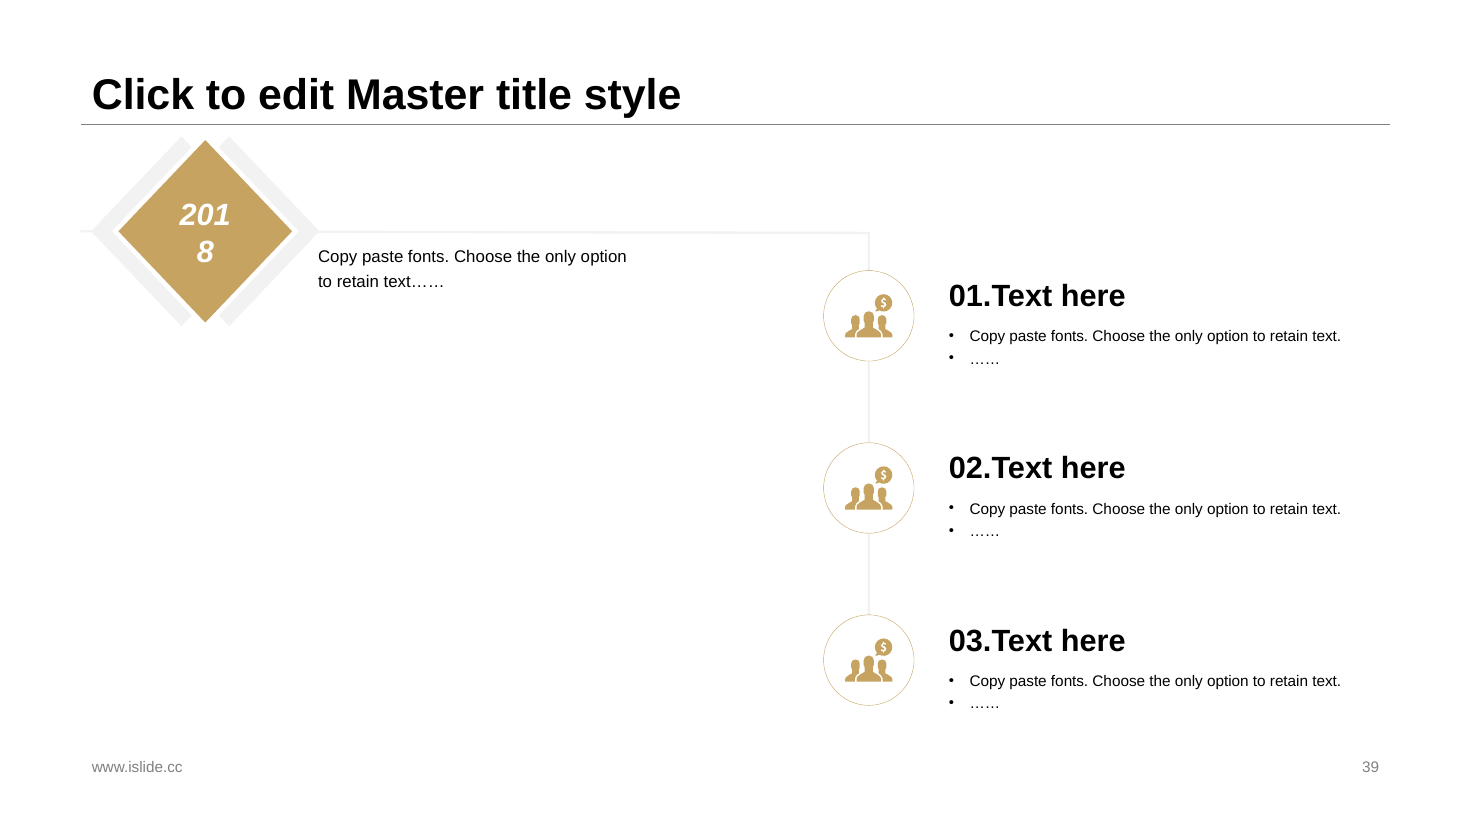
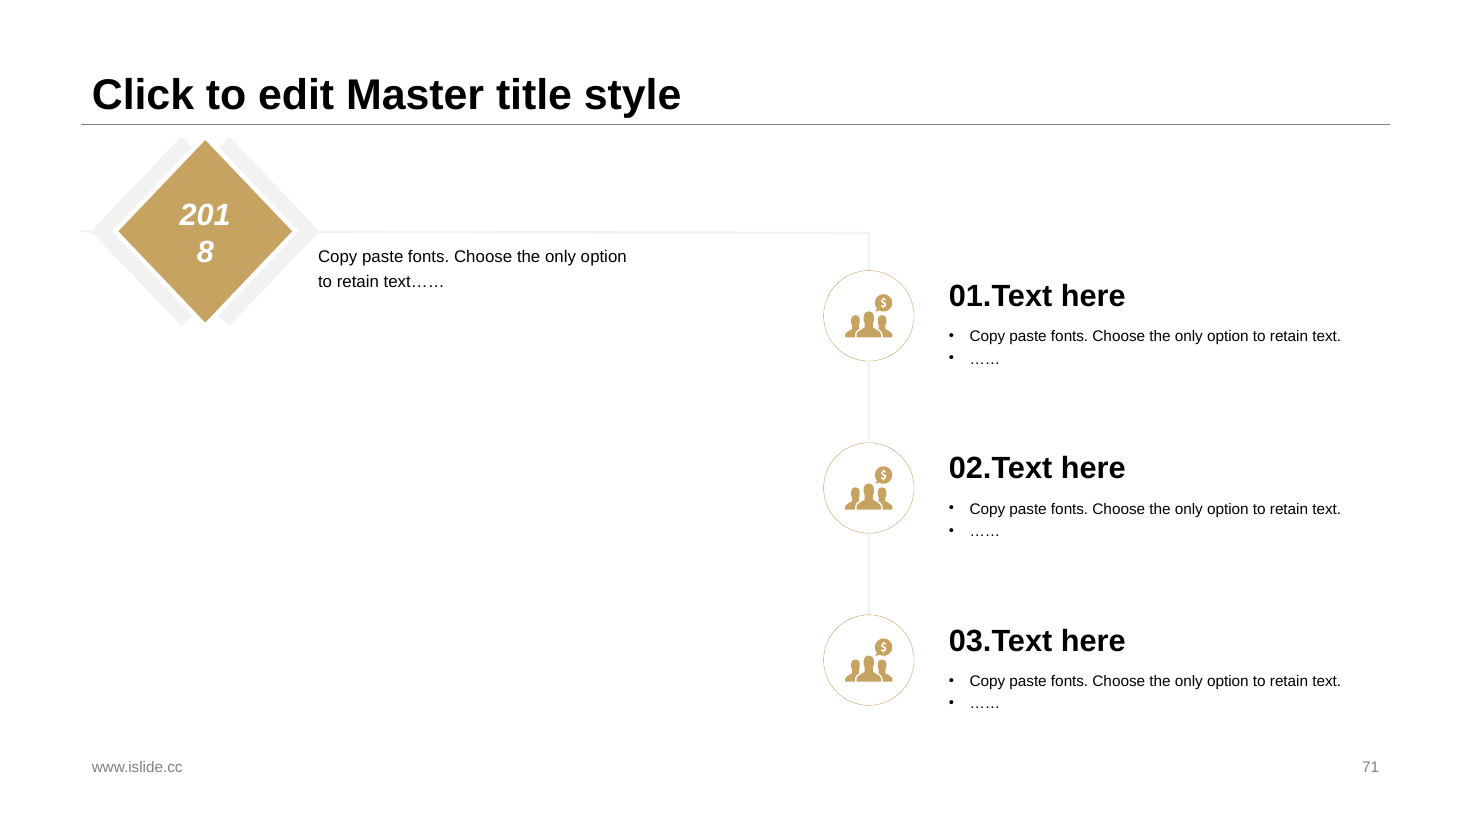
39: 39 -> 71
